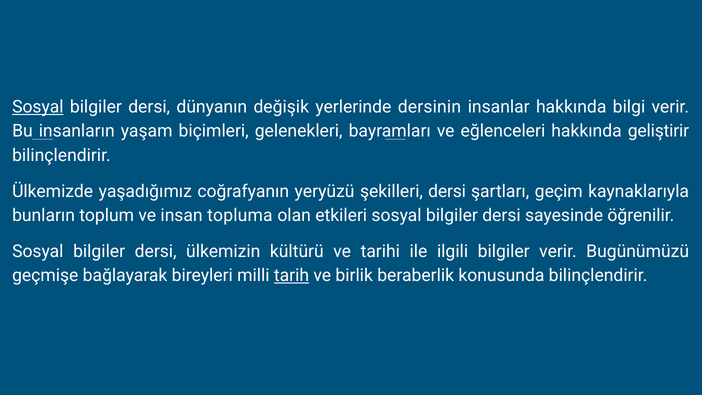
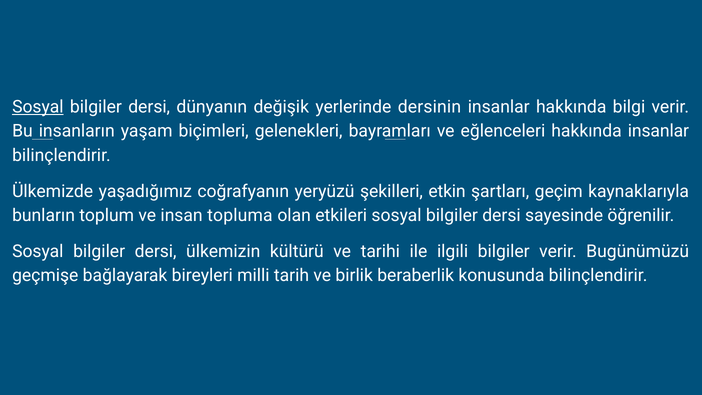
hakkında geliştirir: geliştirir -> insanlar
şekilleri dersi: dersi -> etkin
tarih underline: present -> none
